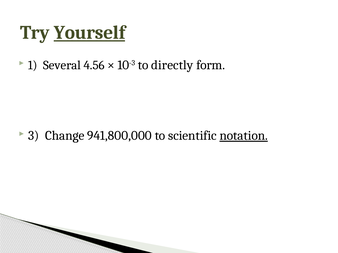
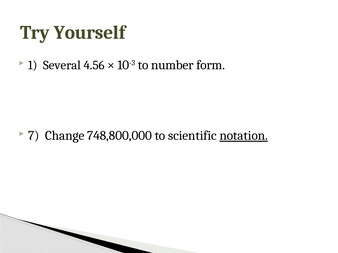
Yourself underline: present -> none
directly: directly -> number
3: 3 -> 7
941,800,000: 941,800,000 -> 748,800,000
